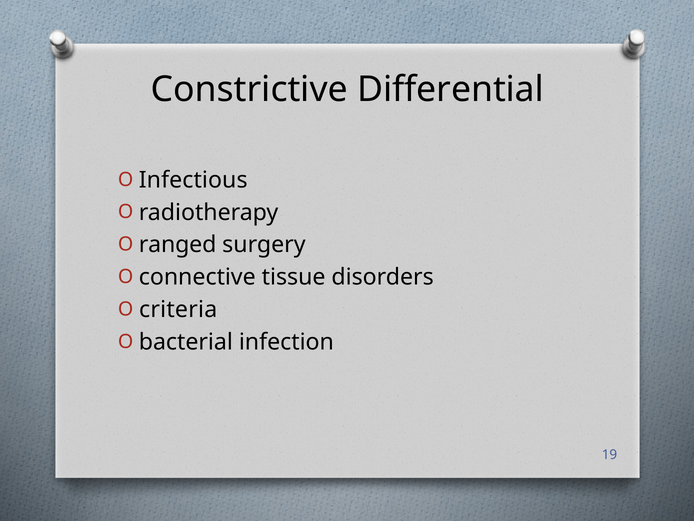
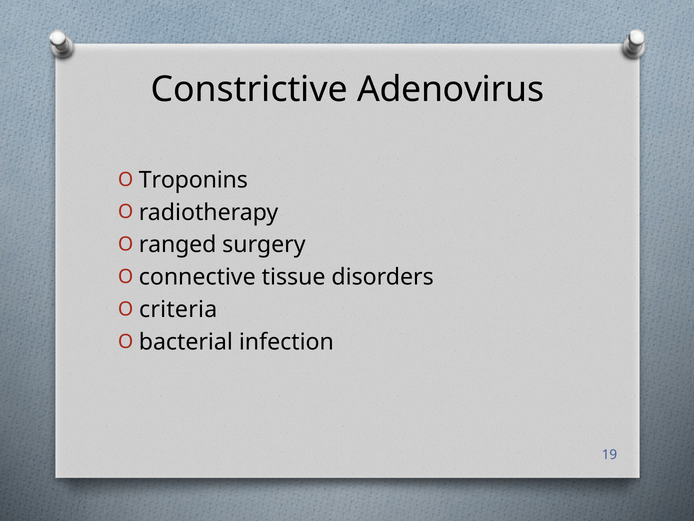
Differential: Differential -> Adenovirus
Infectious: Infectious -> Troponins
